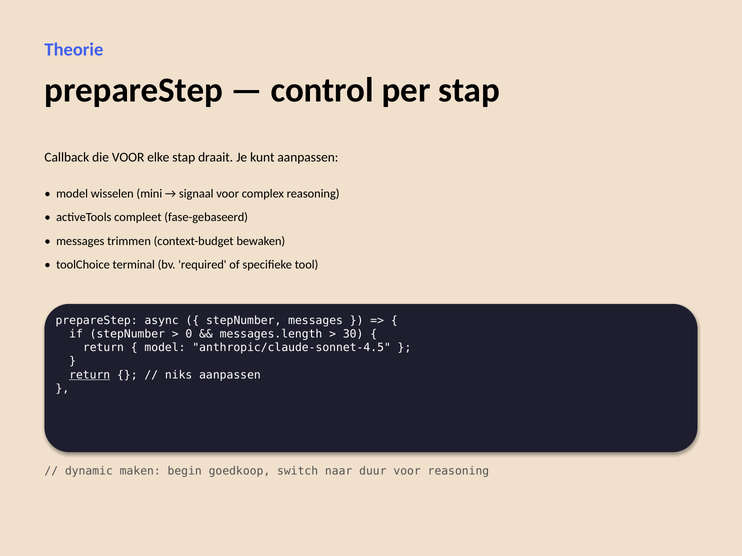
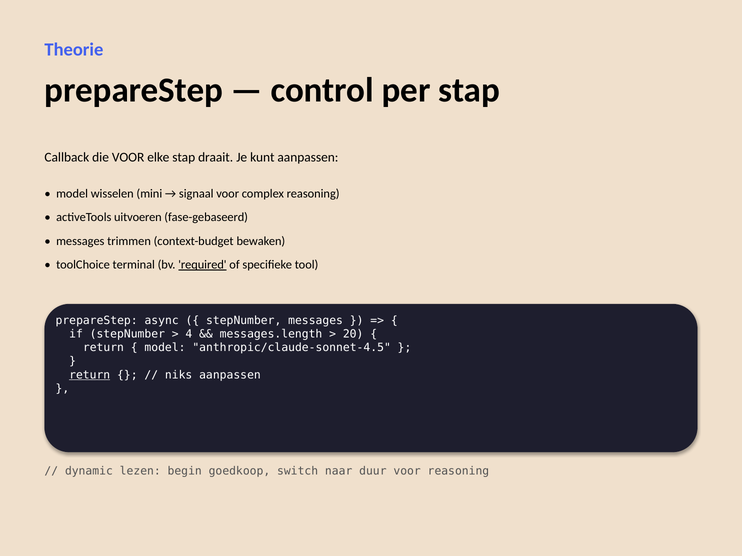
compleet: compleet -> uitvoeren
required underline: none -> present
0: 0 -> 4
30: 30 -> 20
maken: maken -> lezen
